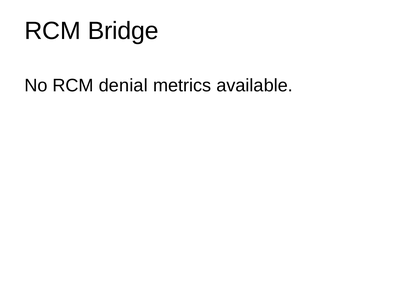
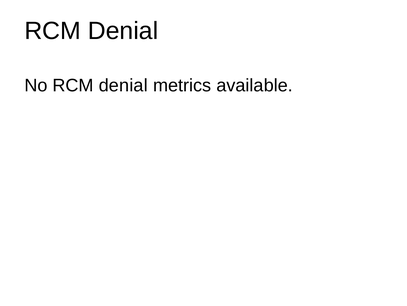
Bridge at (123, 31): Bridge -> Denial
